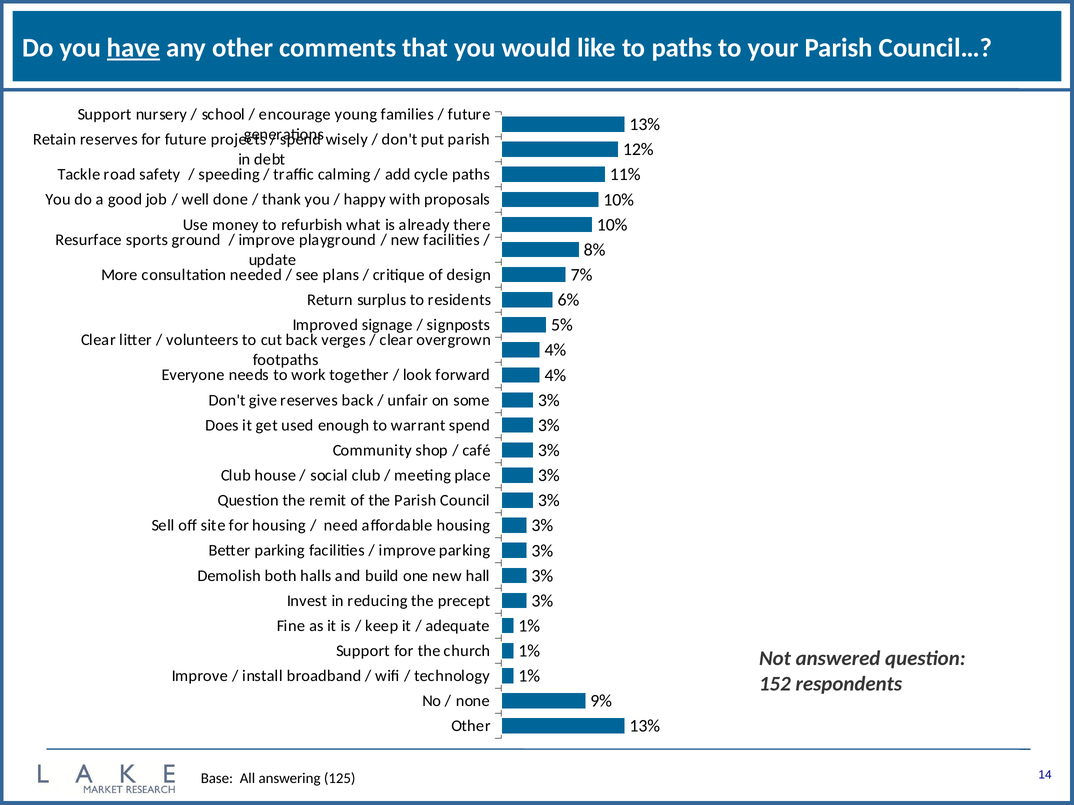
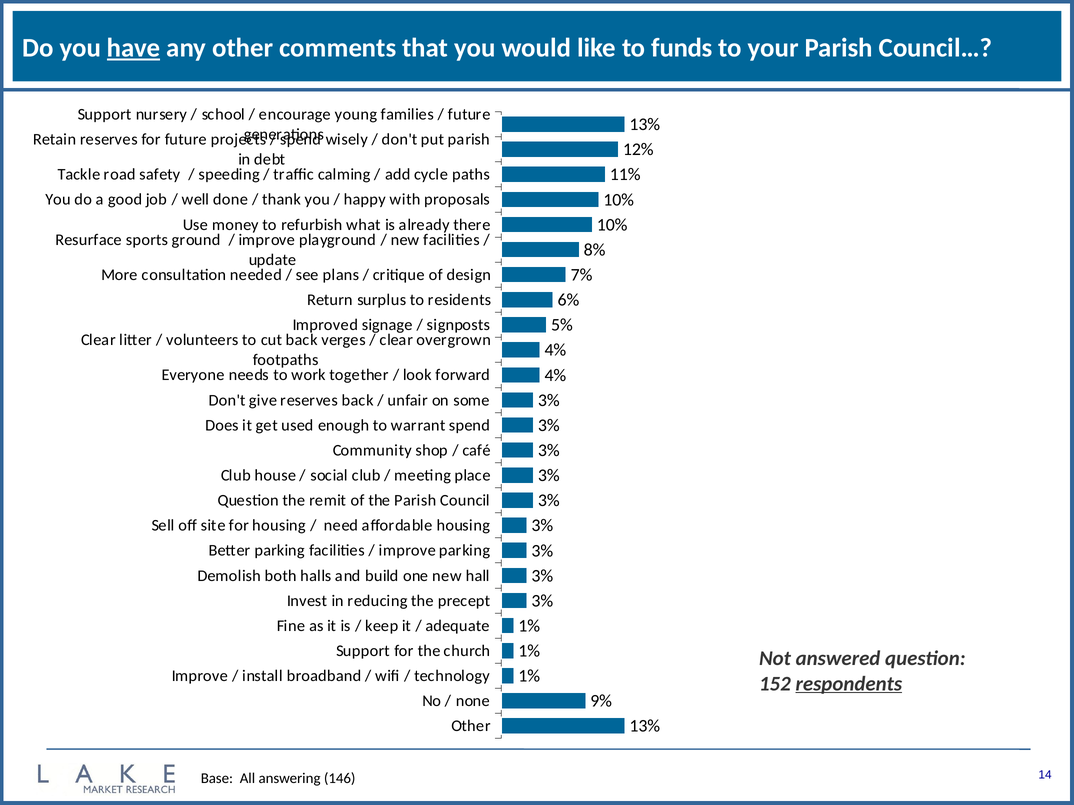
to paths: paths -> funds
respondents underline: none -> present
125: 125 -> 146
